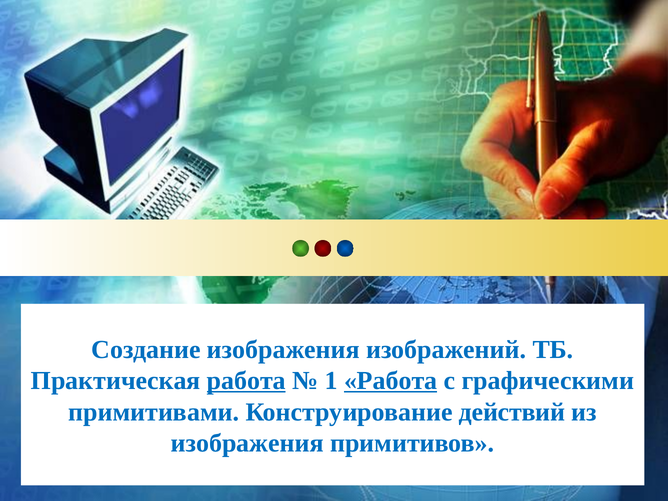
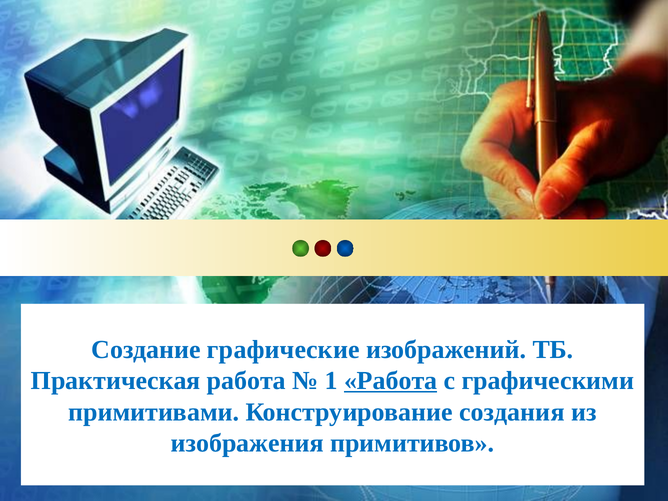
Создание изображения: изображения -> графические
работа at (246, 381) underline: present -> none
действий: действий -> создания
